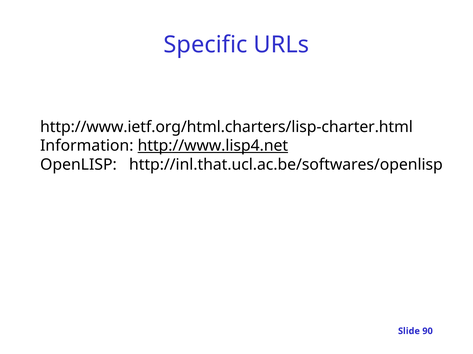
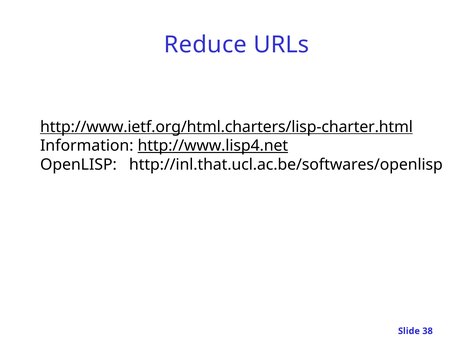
Specific: Specific -> Reduce
http://www.ietf.org/html.charters/lisp-charter.html underline: none -> present
90: 90 -> 38
